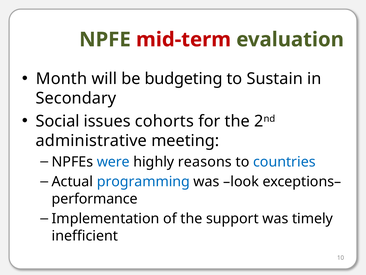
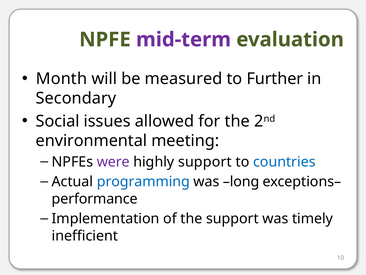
mid-term colour: red -> purple
budgeting: budgeting -> measured
Sustain: Sustain -> Further
cohorts: cohorts -> allowed
administrative: administrative -> environmental
were colour: blue -> purple
highly reasons: reasons -> support
look: look -> long
